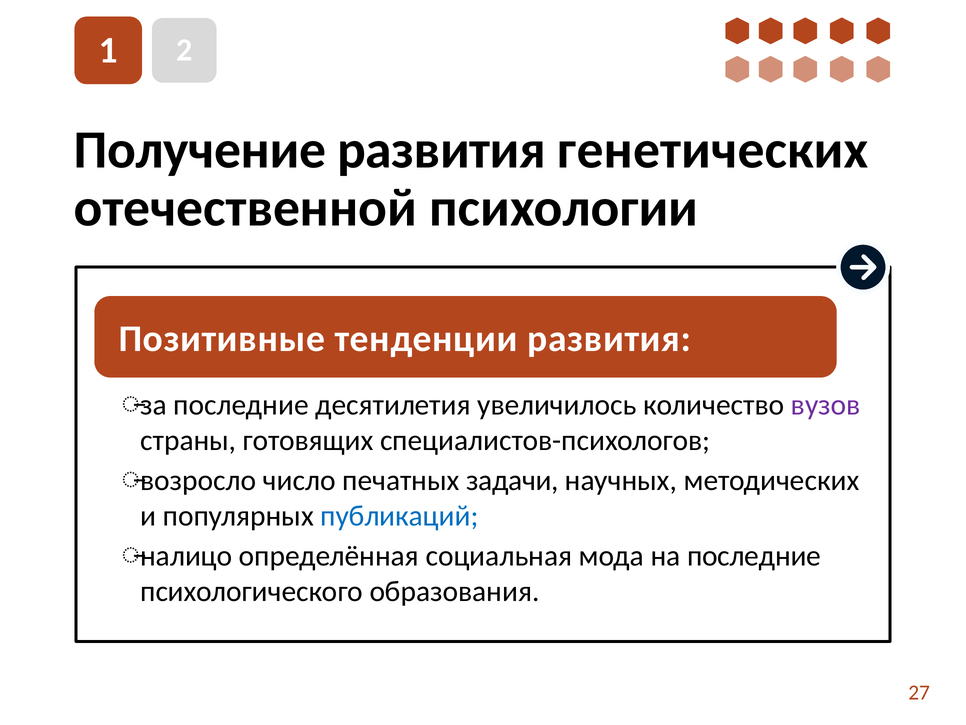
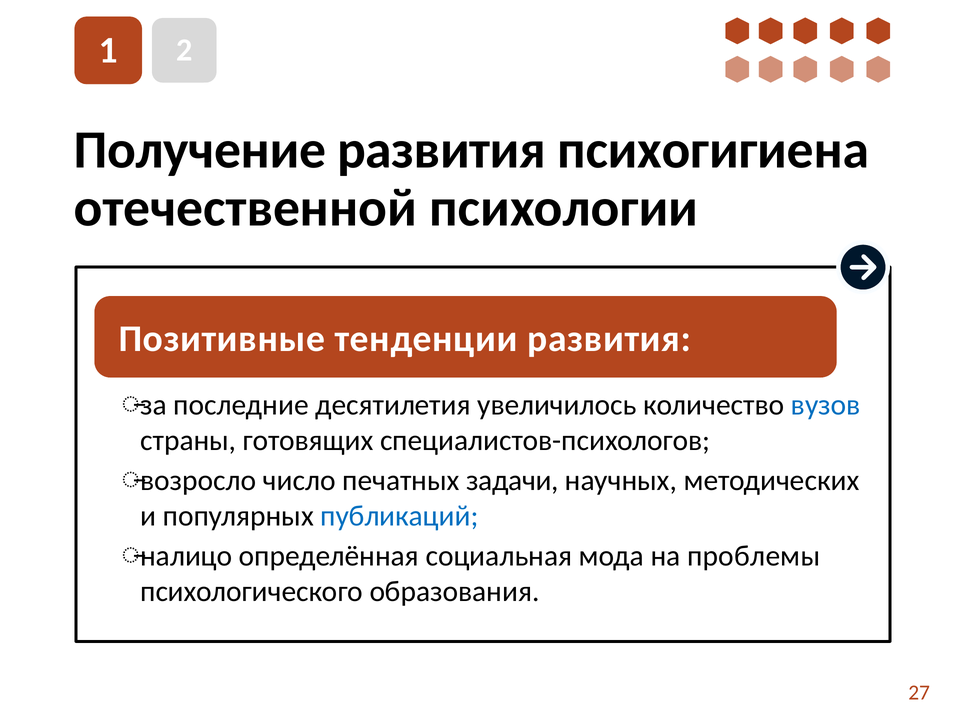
генетических: генетических -> психогигиена
вузов colour: purple -> blue
на последние: последние -> проблемы
